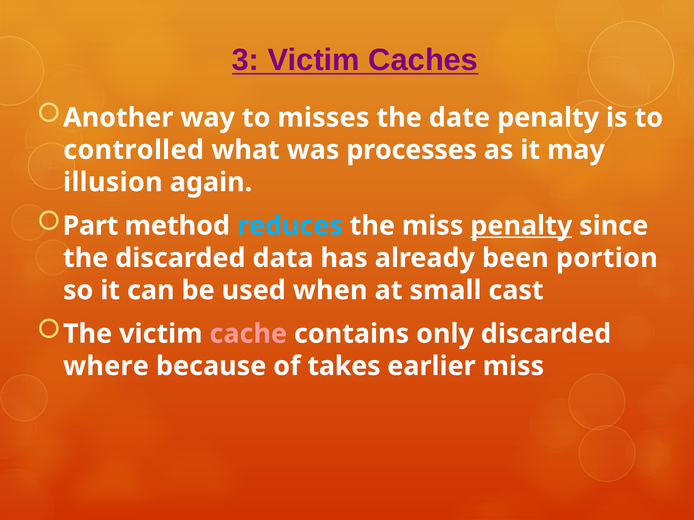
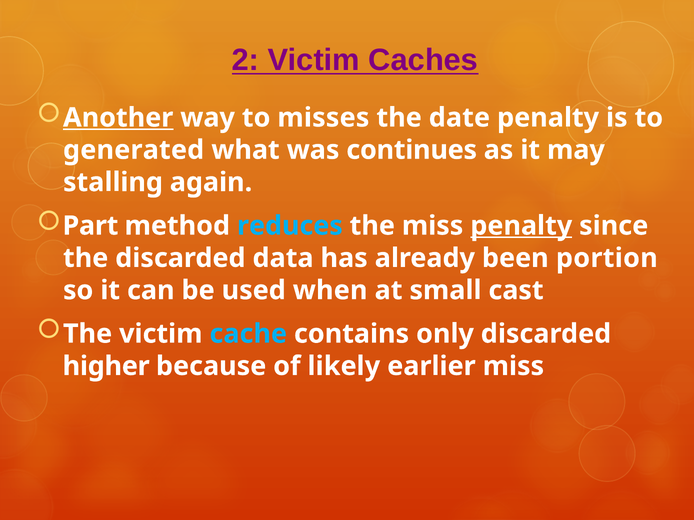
3: 3 -> 2
Another underline: none -> present
controlled: controlled -> generated
processes: processes -> continues
illusion: illusion -> stalling
cache colour: pink -> light blue
where: where -> higher
takes: takes -> likely
